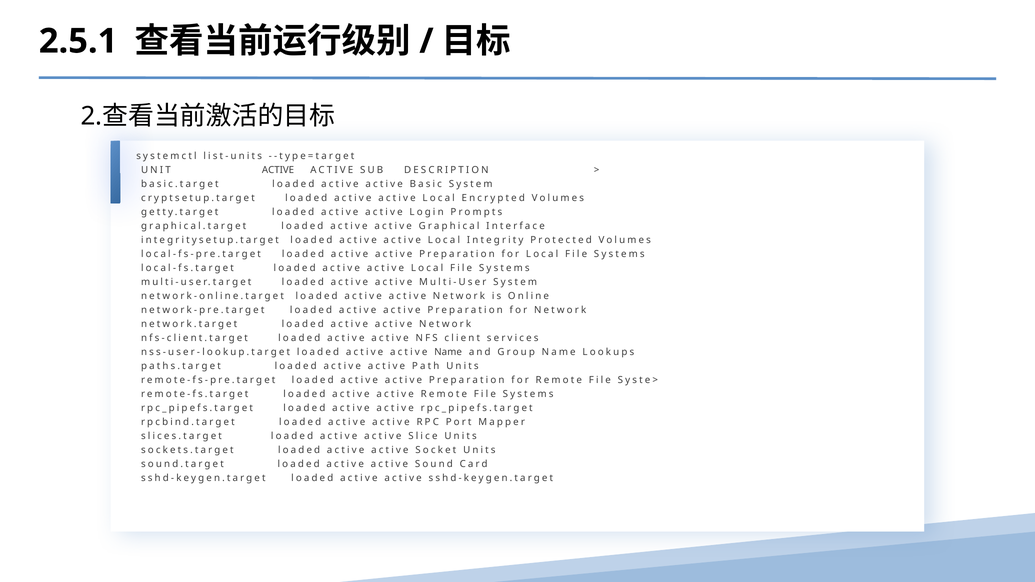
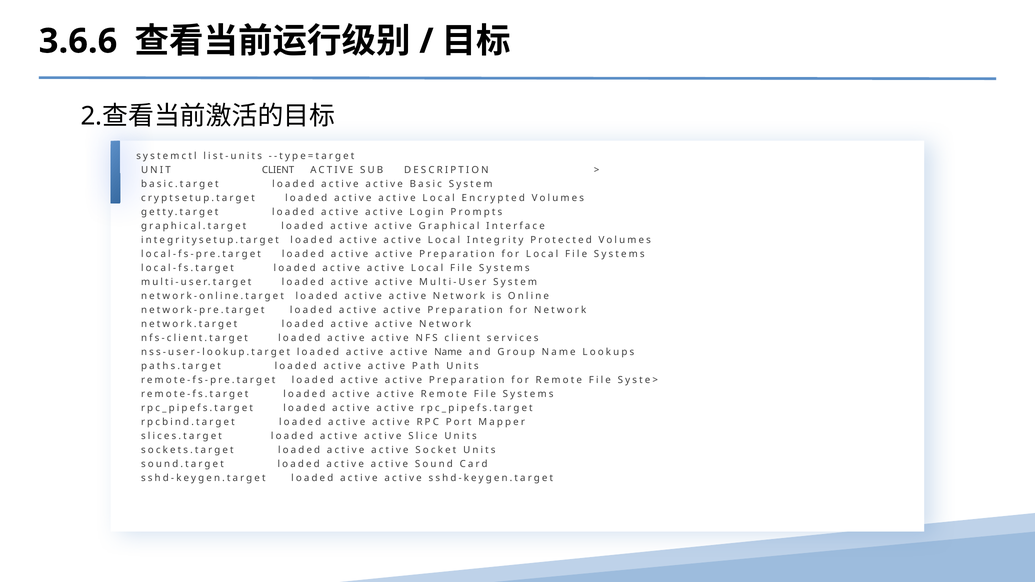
2.5.1: 2.5.1 -> 3.6.6
UNIT ACTIVE: ACTIVE -> CLIENT
